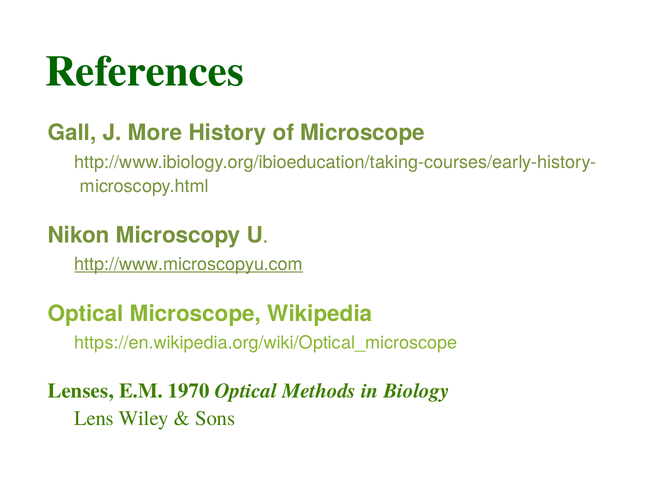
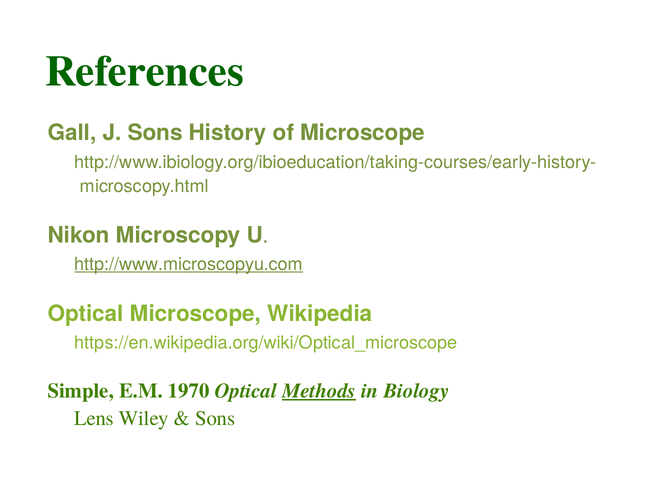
J More: More -> Sons
Lenses: Lenses -> Simple
Methods underline: none -> present
